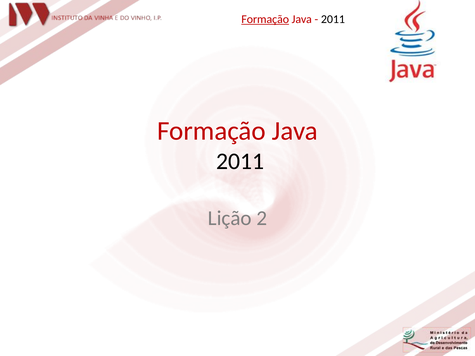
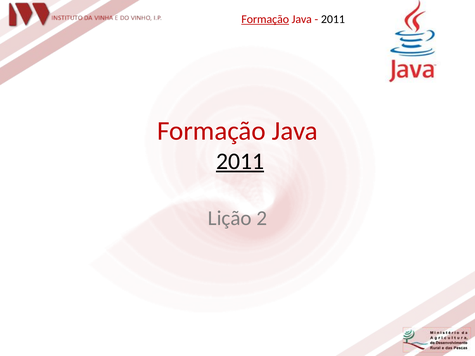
2011 at (240, 161) underline: none -> present
